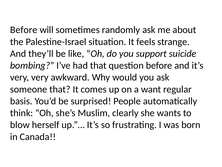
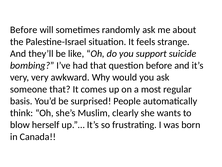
want: want -> most
